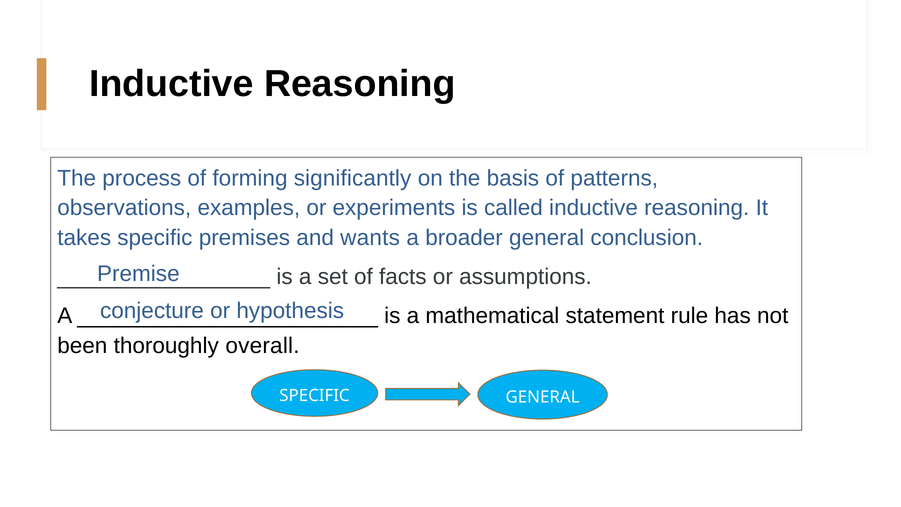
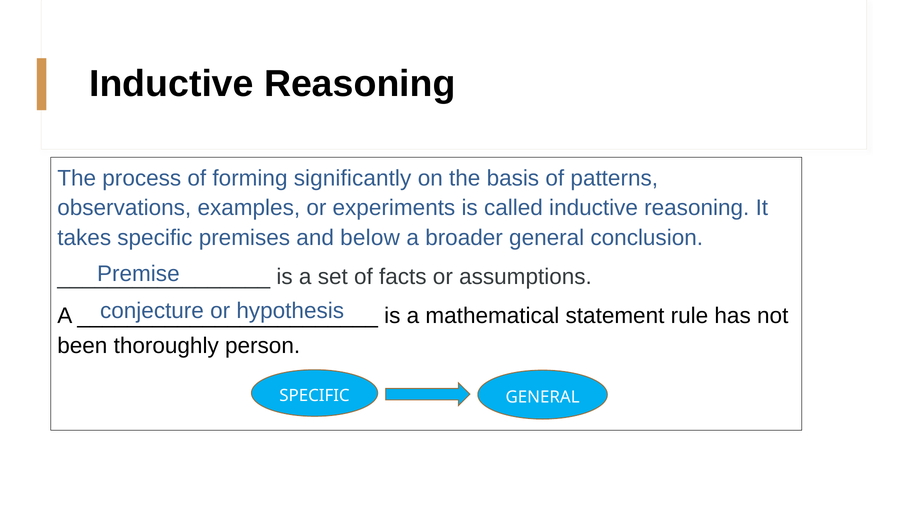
wants: wants -> below
overall: overall -> person
